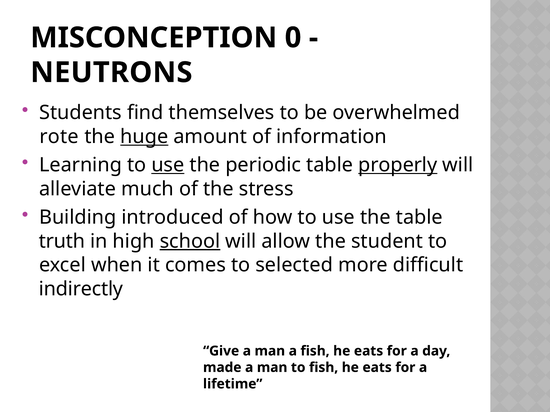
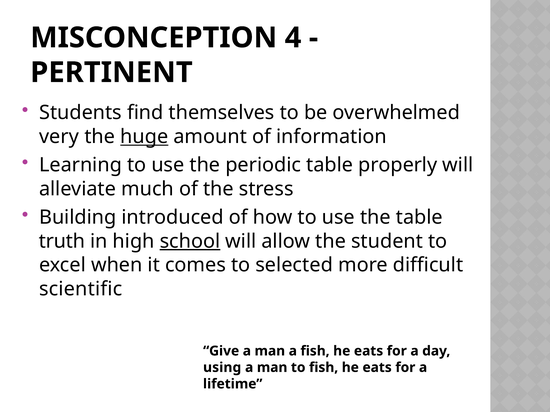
0: 0 -> 4
NEUTRONS: NEUTRONS -> PERTINENT
rote: rote -> very
use at (168, 165) underline: present -> none
properly underline: present -> none
indirectly: indirectly -> scientific
made: made -> using
